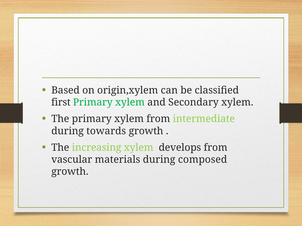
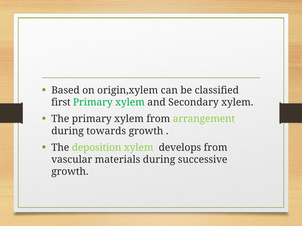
intermediate: intermediate -> arrangement
increasing: increasing -> deposition
composed: composed -> successive
